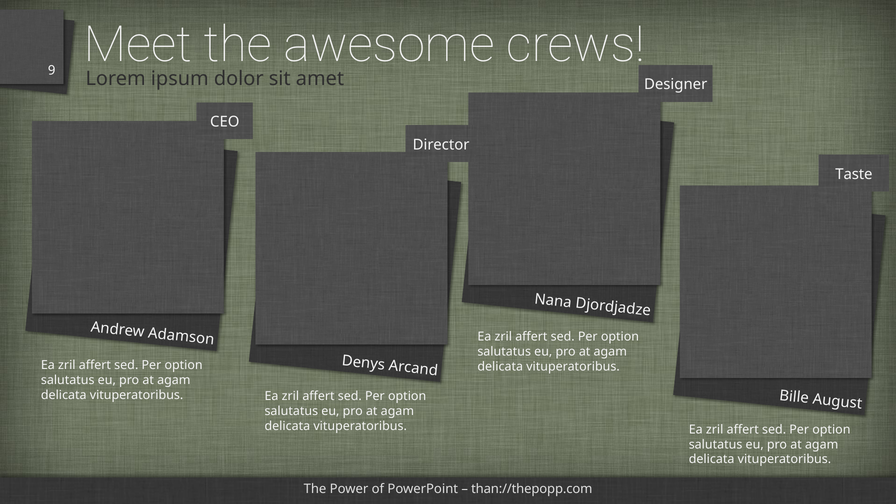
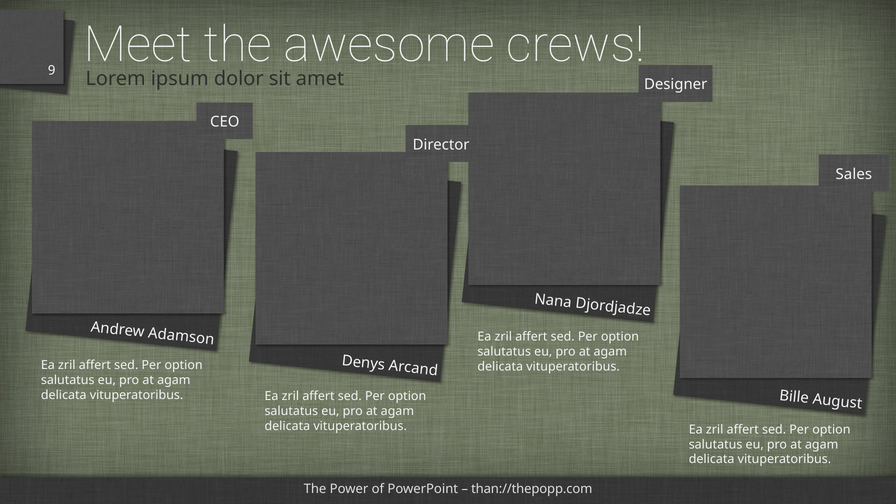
Taste: Taste -> Sales
